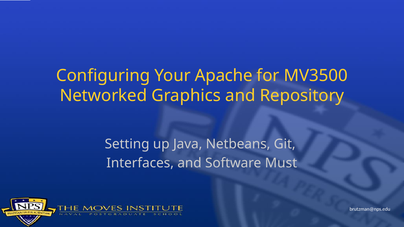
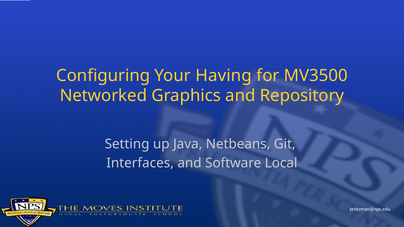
Apache: Apache -> Having
Must: Must -> Local
